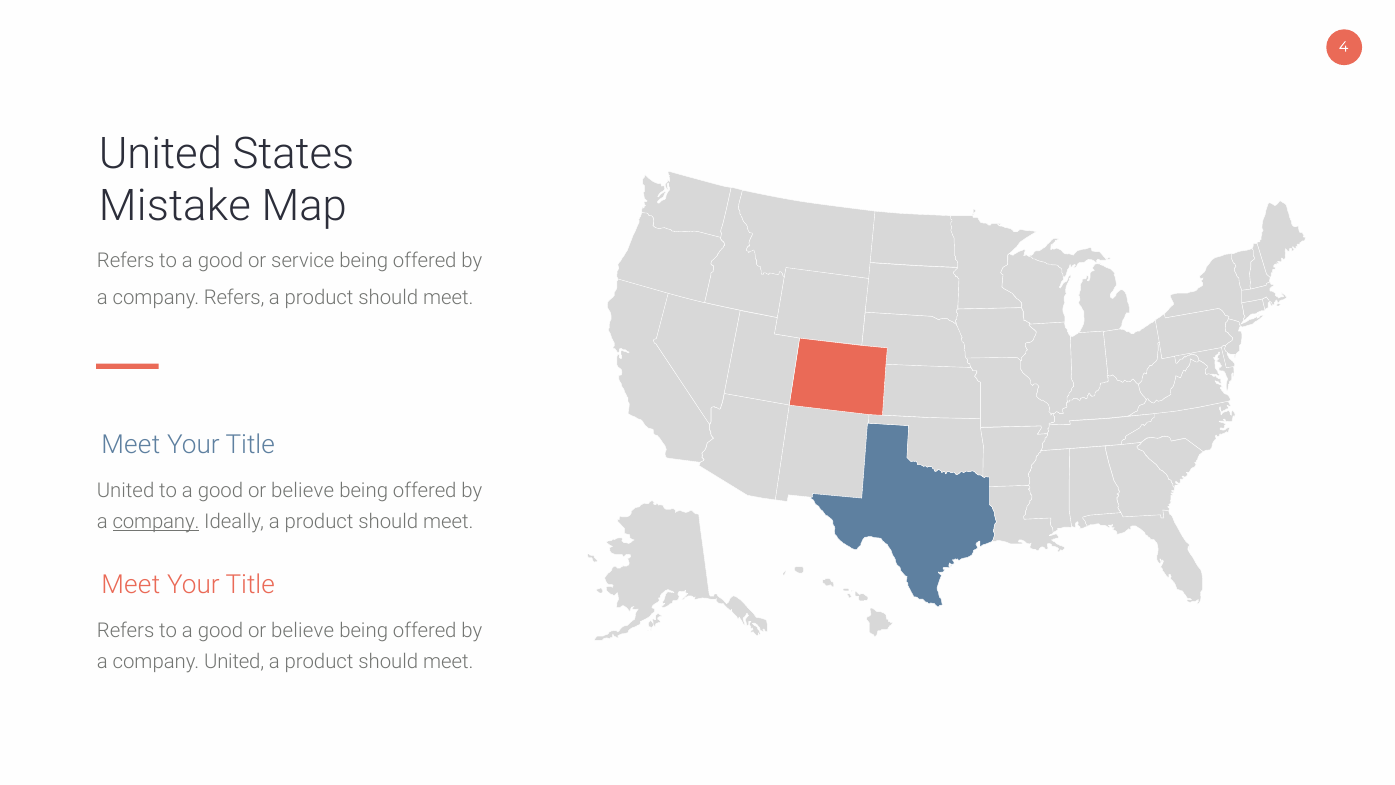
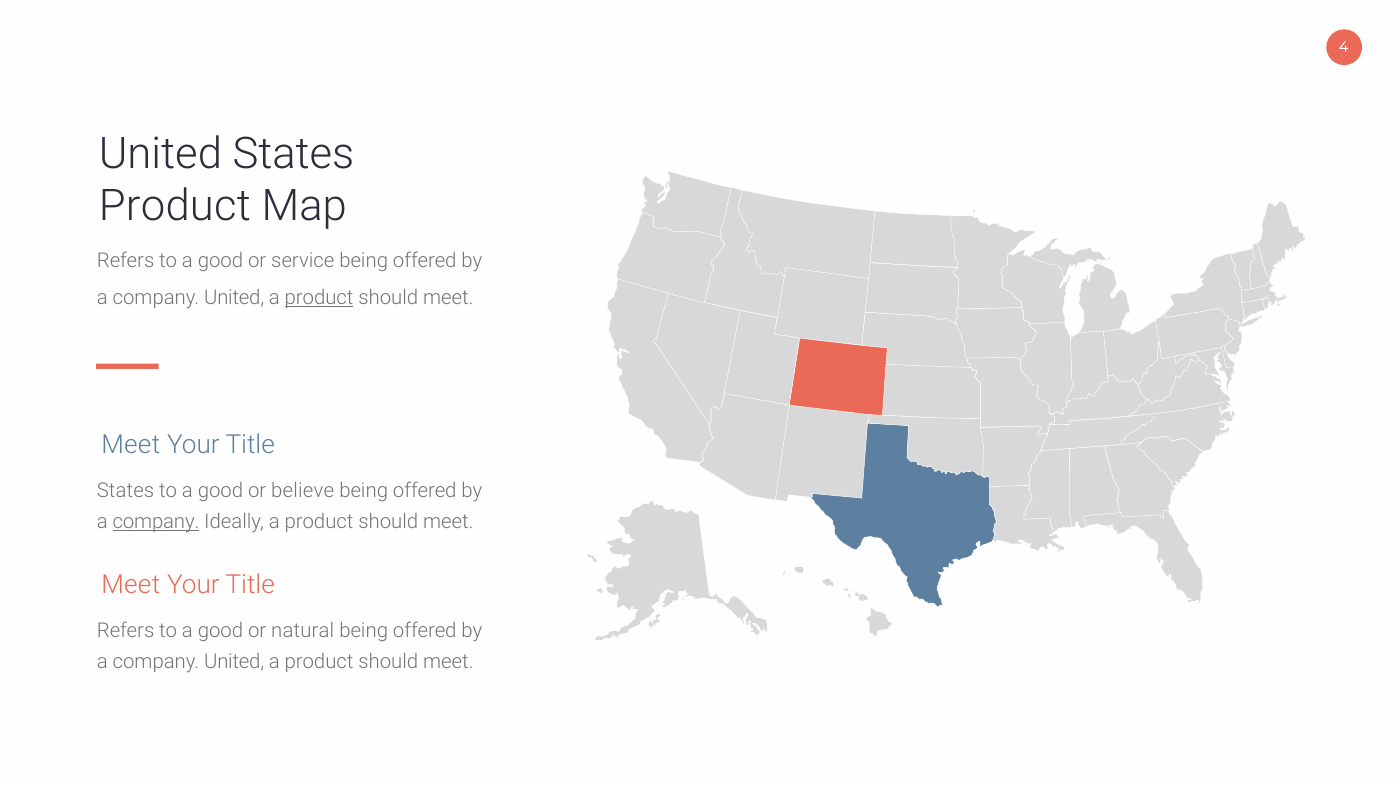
Mistake at (175, 206): Mistake -> Product
Refers at (234, 298): Refers -> United
product at (319, 298) underline: none -> present
United at (126, 490): United -> States
believe at (303, 631): believe -> natural
